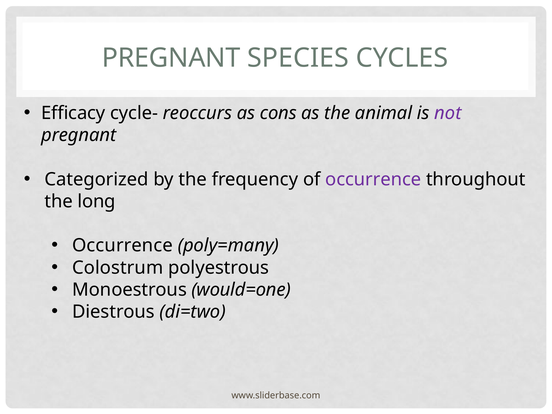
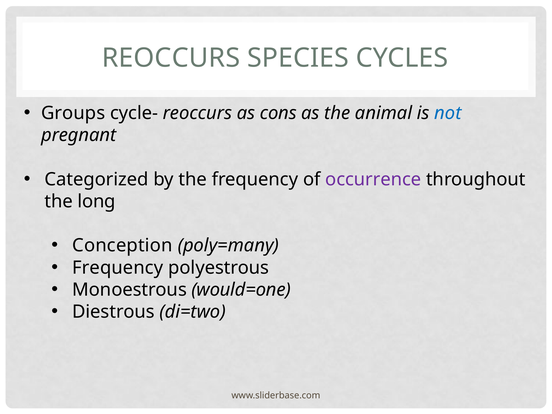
PREGNANT at (171, 58): PREGNANT -> REOCCURS
Efficacy: Efficacy -> Groups
not colour: purple -> blue
Occurrence at (122, 246): Occurrence -> Conception
Colostrum at (118, 268): Colostrum -> Frequency
